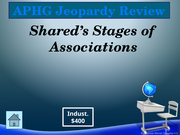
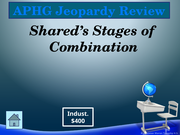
Associations: Associations -> Combination
